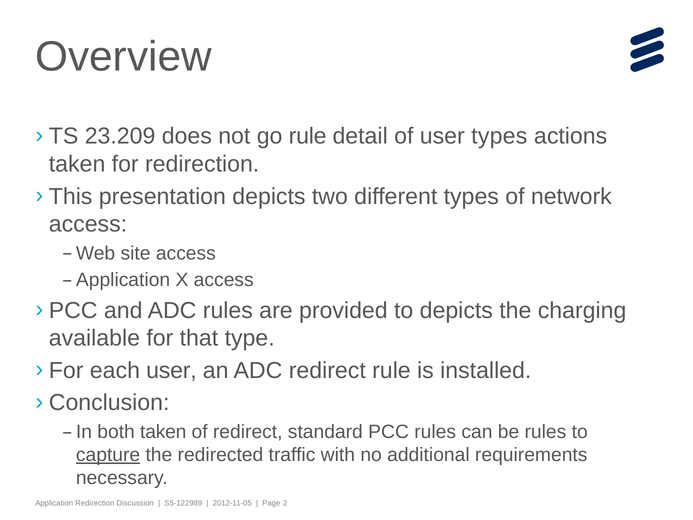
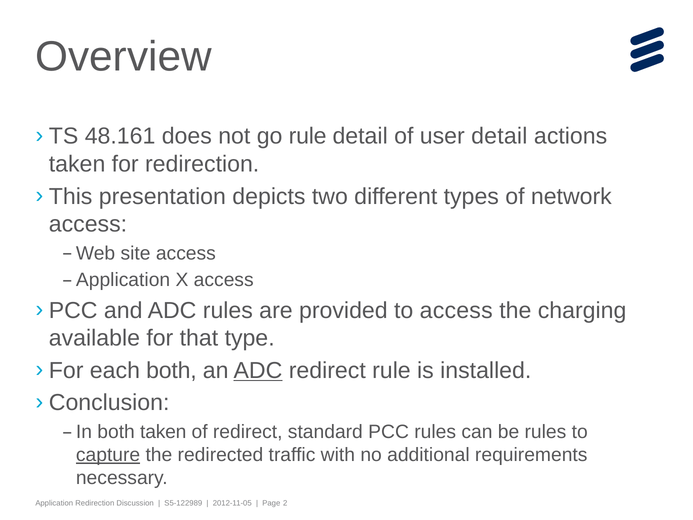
23.209: 23.209 -> 48.161
user types: types -> detail
to depicts: depicts -> access
each user: user -> both
ADC at (258, 370) underline: none -> present
